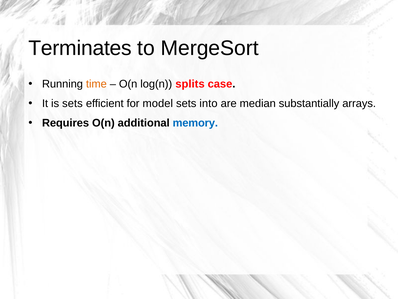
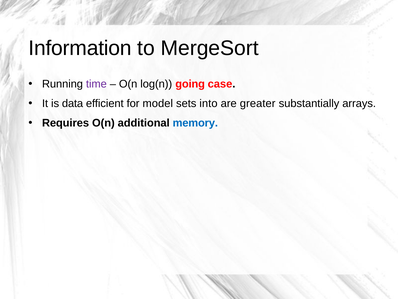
Terminates: Terminates -> Information
time colour: orange -> purple
splits: splits -> going
is sets: sets -> data
median: median -> greater
